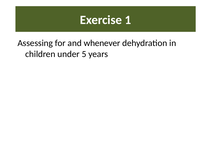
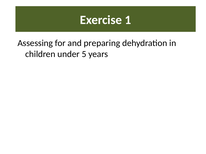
whenever: whenever -> preparing
